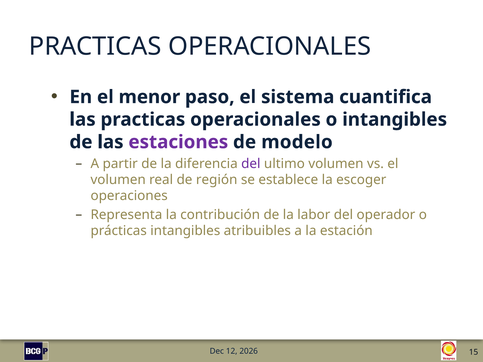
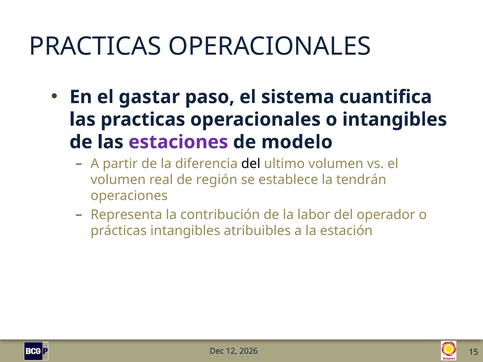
menor: menor -> gastar
del at (251, 164) colour: purple -> black
escoger: escoger -> tendrán
